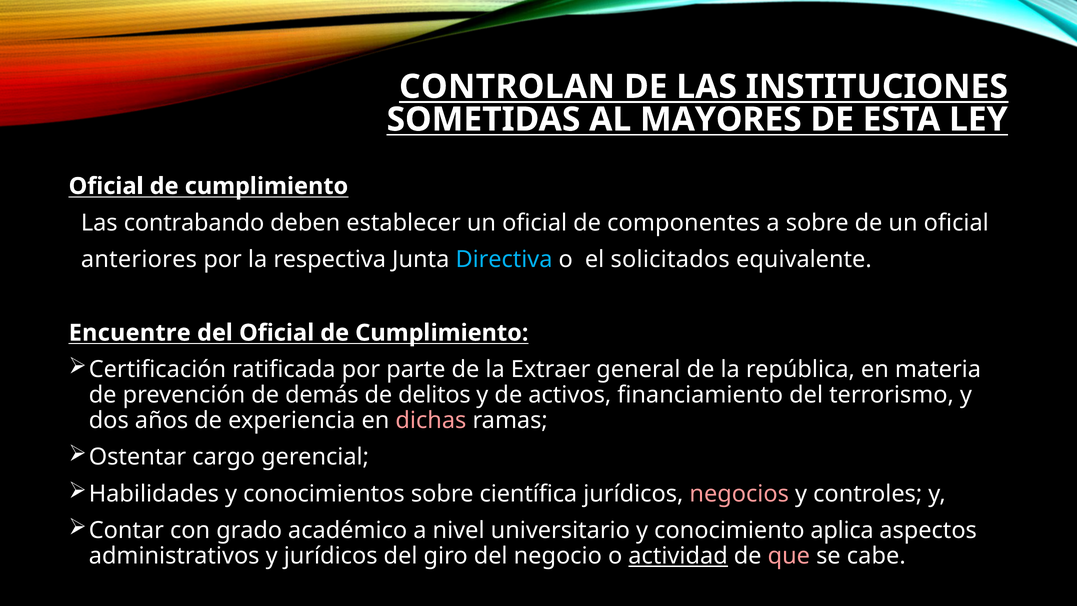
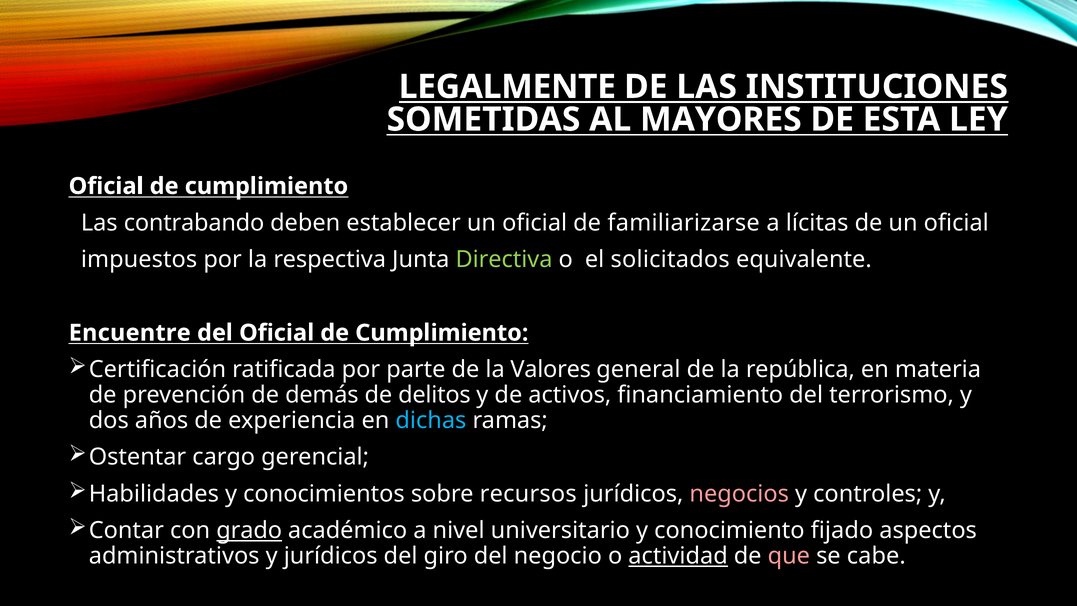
CONTROLAN: CONTROLAN -> LEGALMENTE
componentes: componentes -> familiarizarse
a sobre: sobre -> lícitas
anteriores: anteriores -> impuestos
Directiva colour: light blue -> light green
Extraer: Extraer -> Valores
dichas colour: pink -> light blue
científica: científica -> recursos
grado underline: none -> present
aplica: aplica -> fijado
